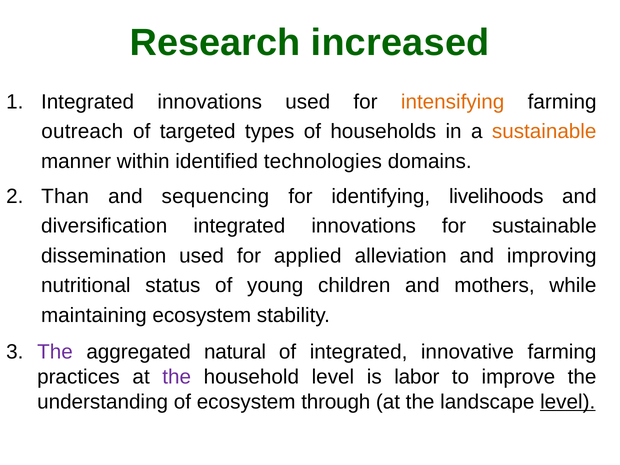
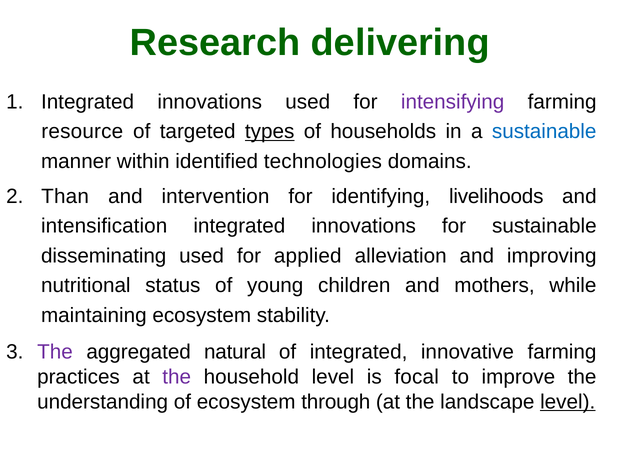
increased: increased -> delivering
intensifying colour: orange -> purple
outreach: outreach -> resource
types underline: none -> present
sustainable at (544, 132) colour: orange -> blue
sequencing: sequencing -> intervention
diversification: diversification -> intensification
dissemination: dissemination -> disseminating
labor: labor -> focal
